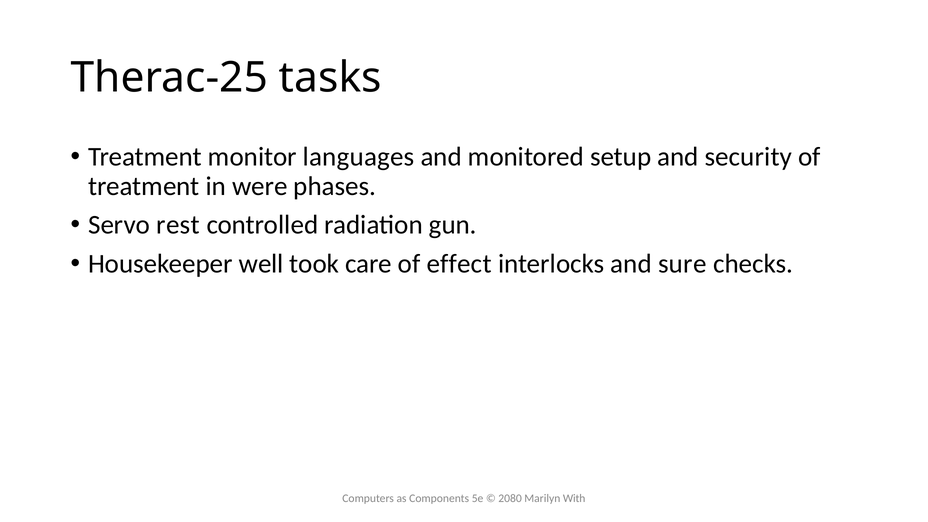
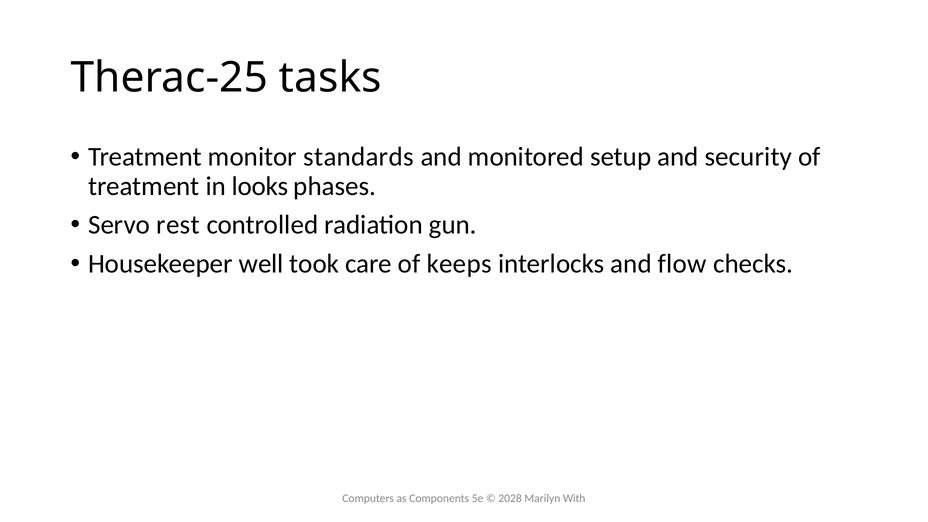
languages: languages -> standards
were: were -> looks
effect: effect -> keeps
sure: sure -> flow
2080: 2080 -> 2028
